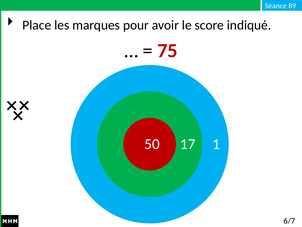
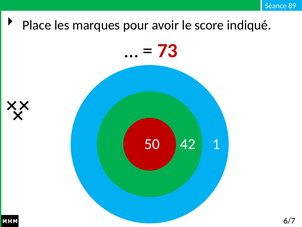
75: 75 -> 73
17: 17 -> 42
